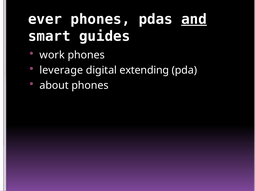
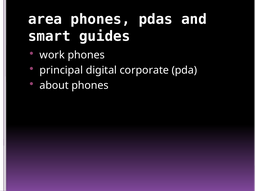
ever: ever -> area
and underline: present -> none
leverage: leverage -> principal
extending: extending -> corporate
